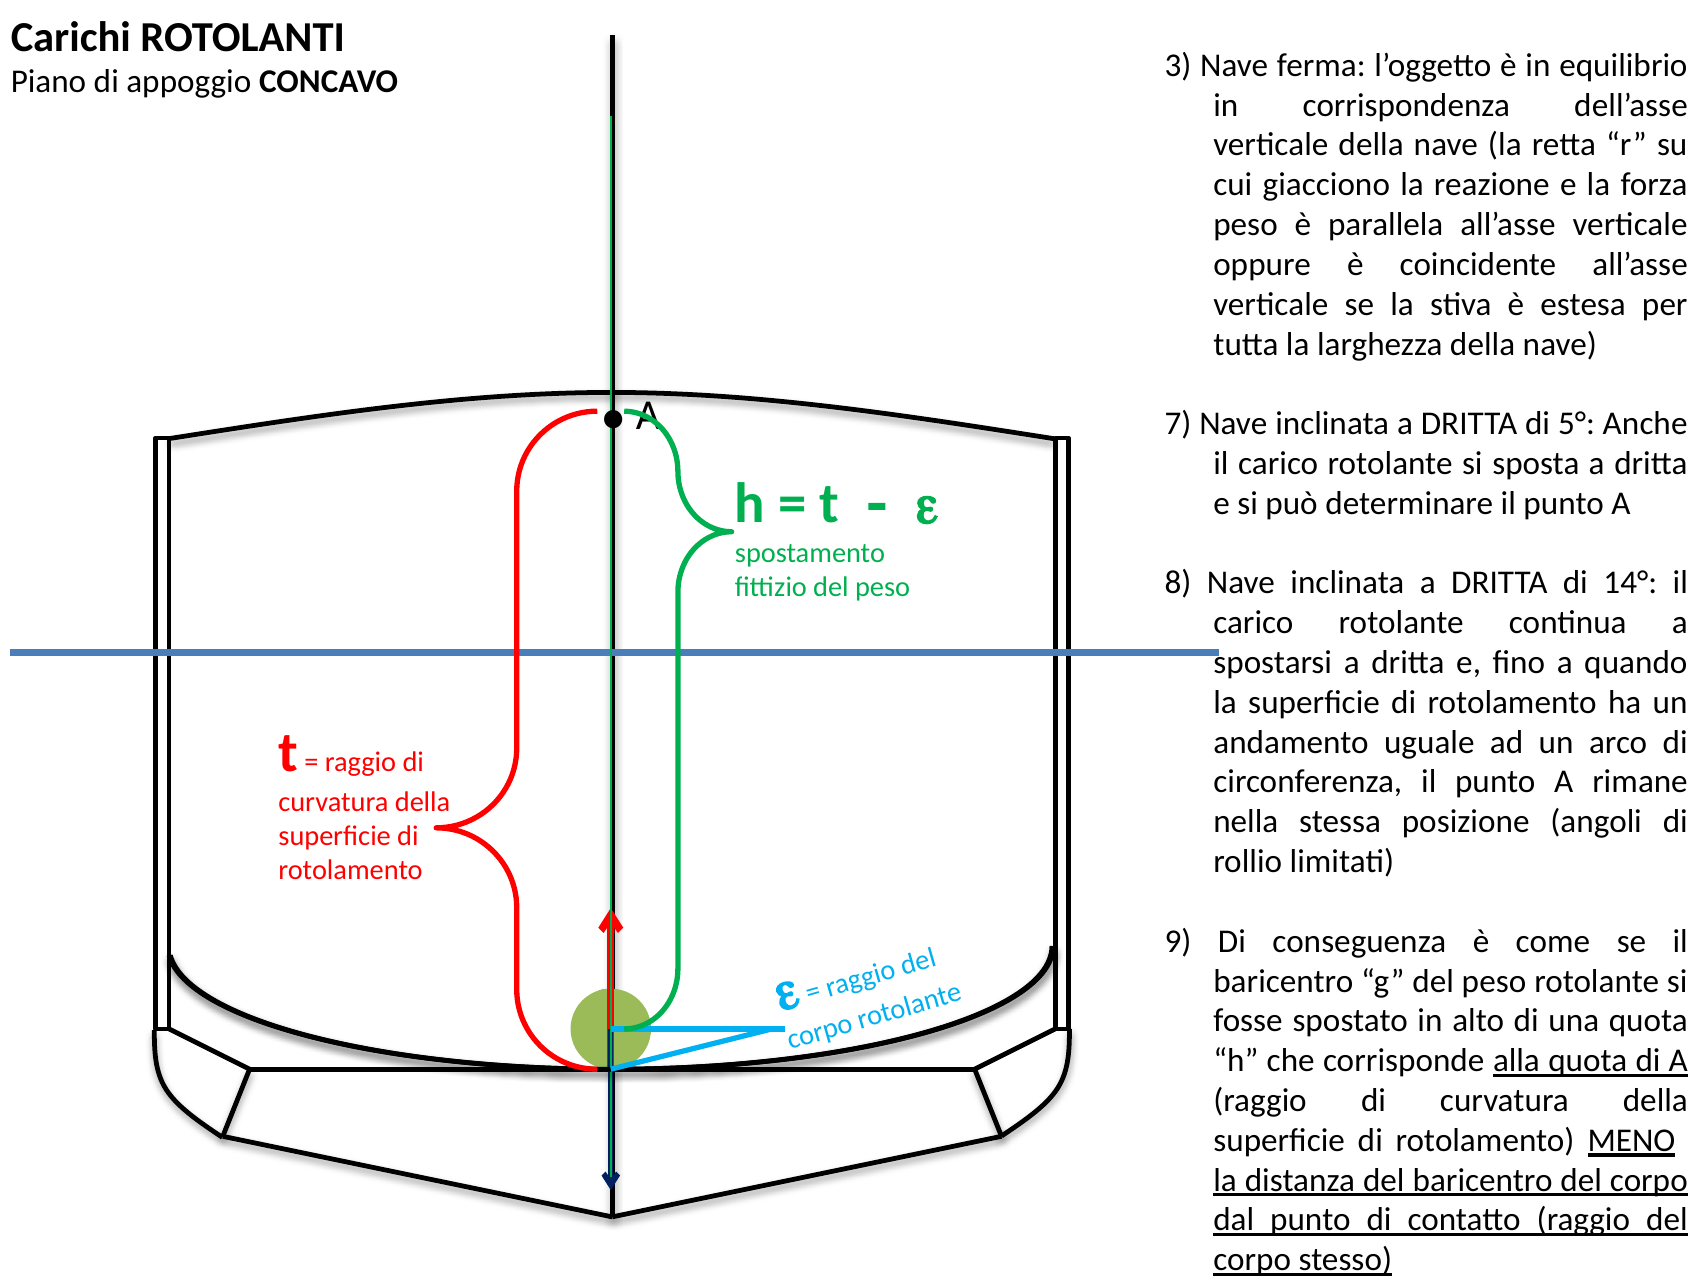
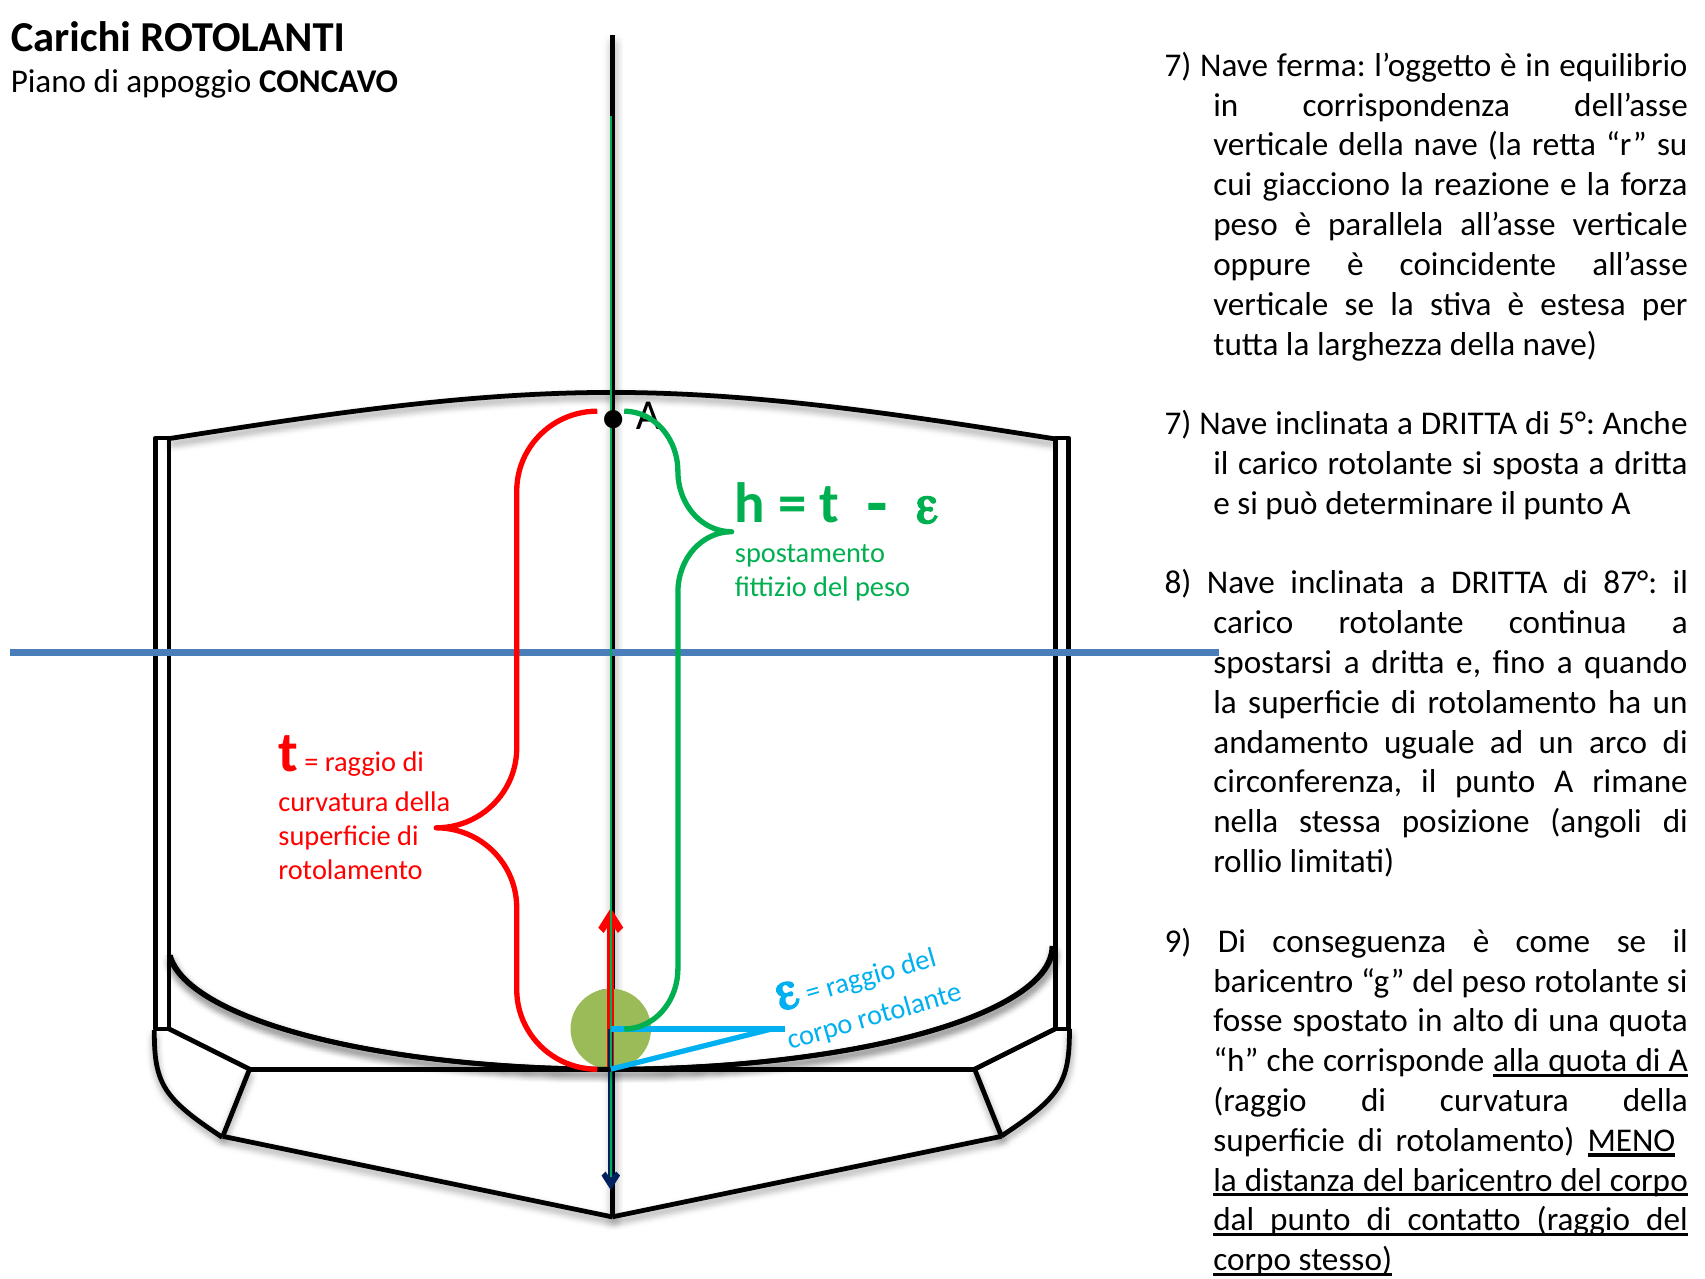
CONCAVO 3: 3 -> 7
14°: 14° -> 87°
